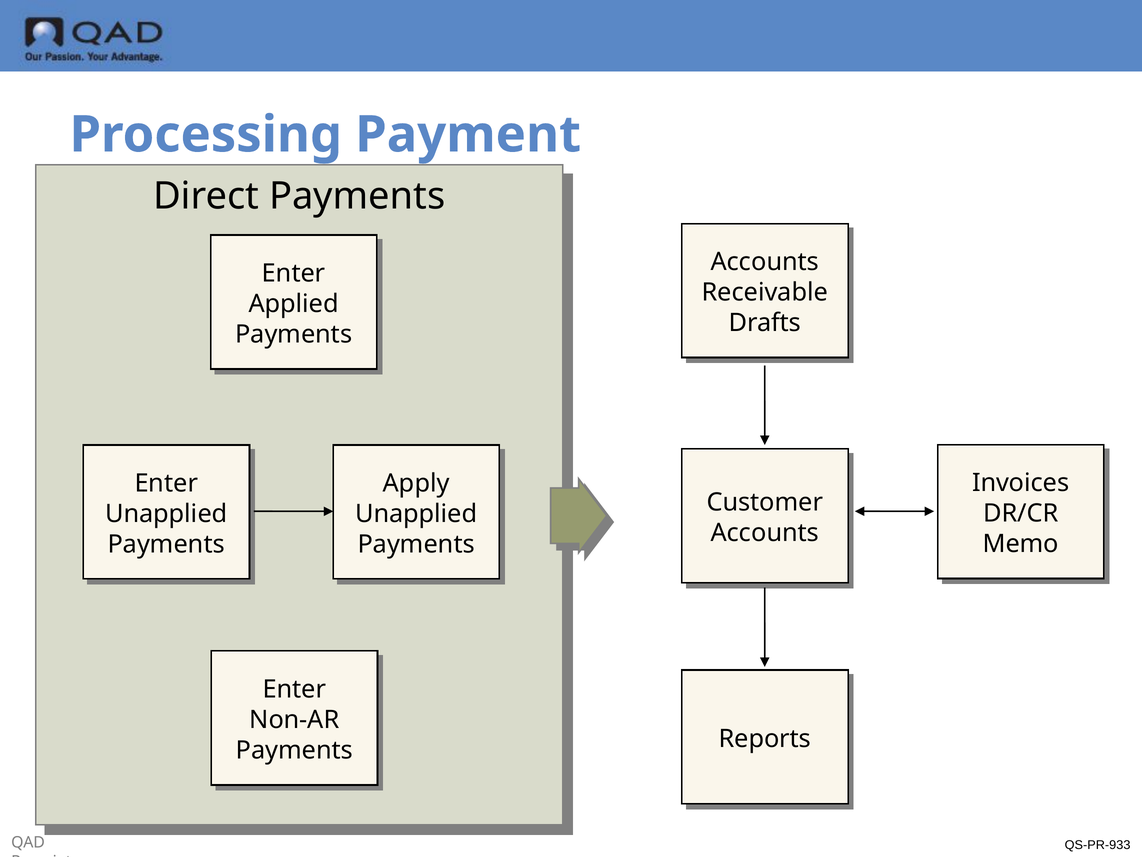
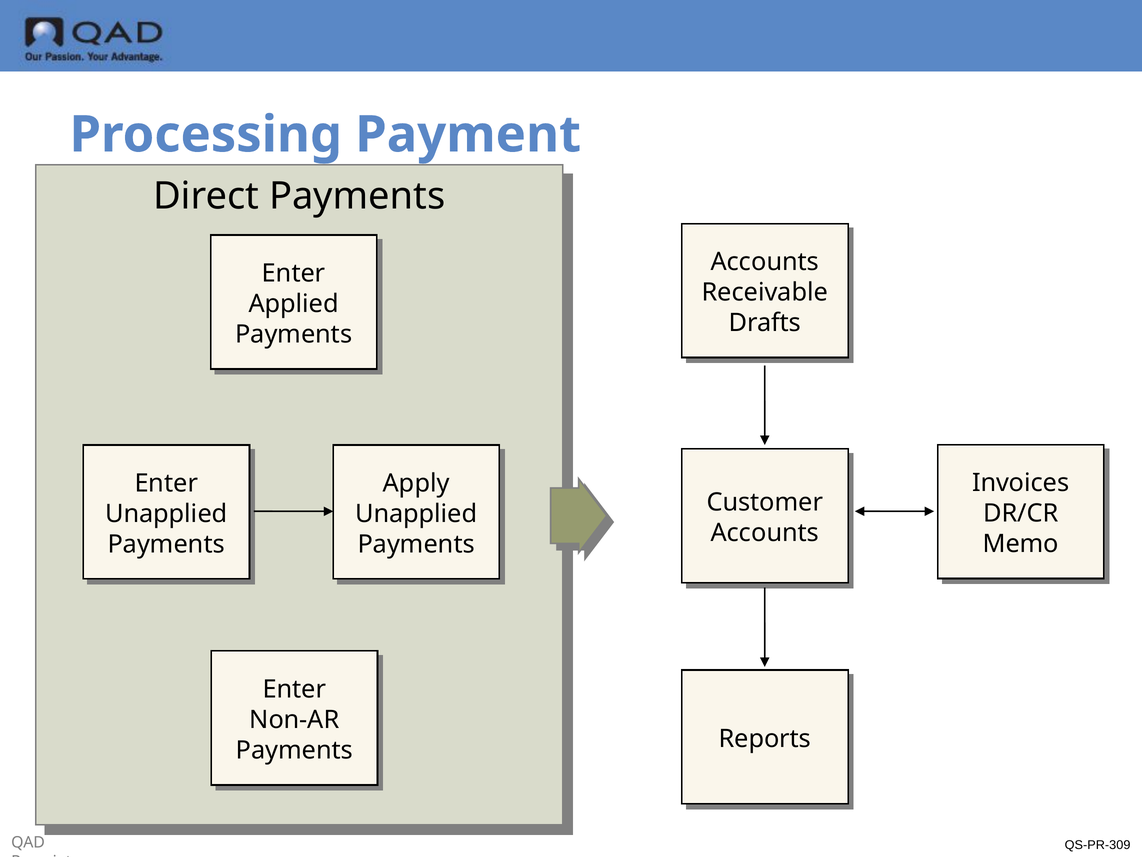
QS-PR-933: QS-PR-933 -> QS-PR-309
